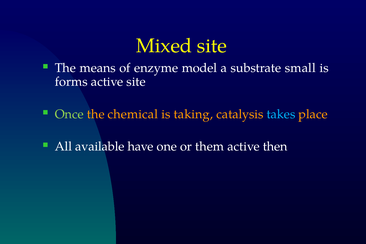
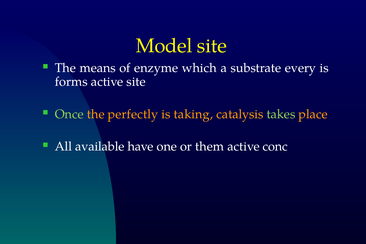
Mixed: Mixed -> Model
model: model -> which
small: small -> every
chemical: chemical -> perfectly
takes colour: light blue -> light green
then: then -> conc
